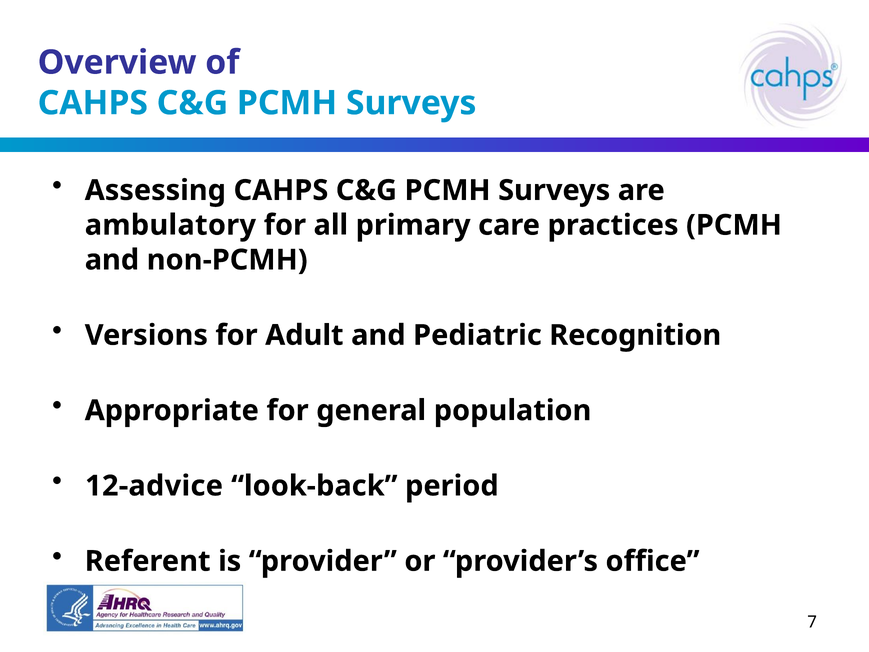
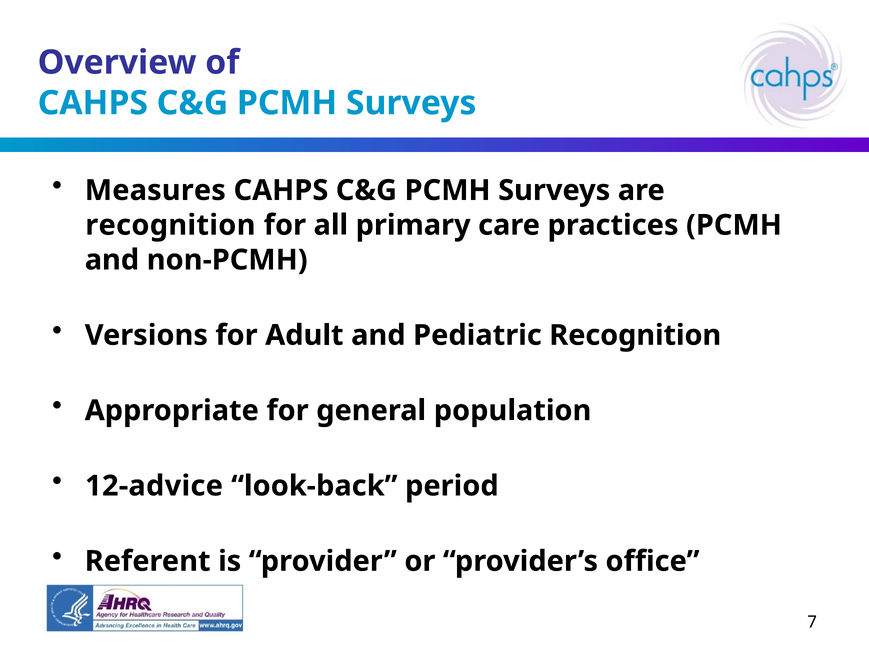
Assessing: Assessing -> Measures
ambulatory at (170, 225): ambulatory -> recognition
